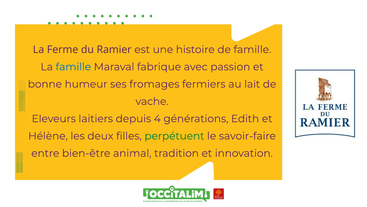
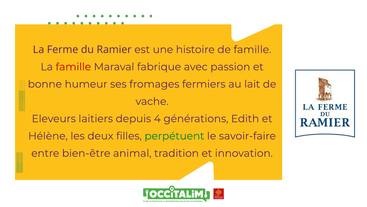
famille at (73, 67) colour: blue -> red
